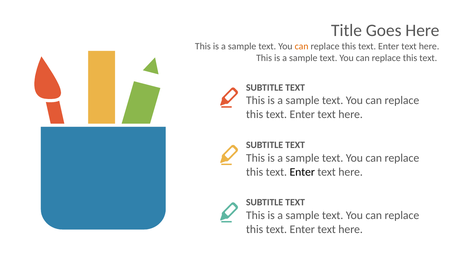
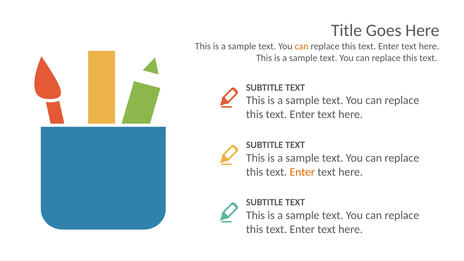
Enter at (302, 172) colour: black -> orange
